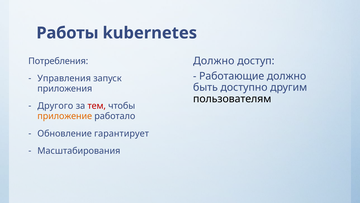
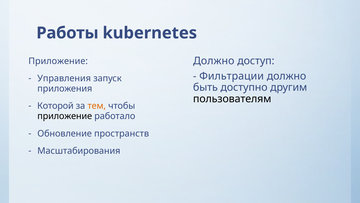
Потребления at (58, 61): Потребления -> Приложение
Работающие: Работающие -> Фильтрации
Другого: Другого -> Которой
тем colour: red -> orange
приложение at (65, 116) colour: orange -> black
гарантирует: гарантирует -> пространств
